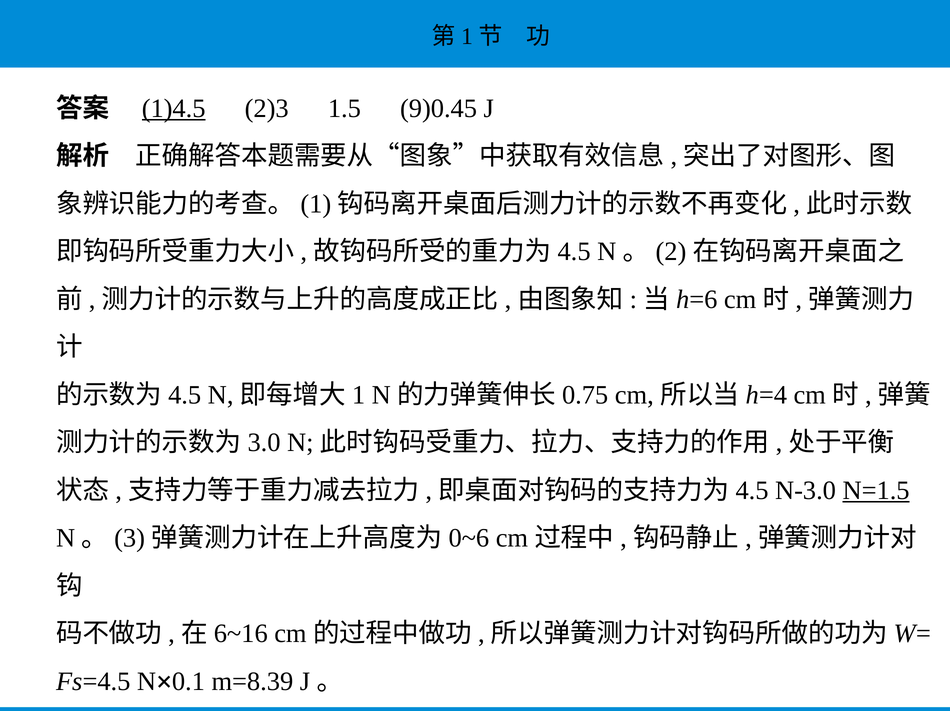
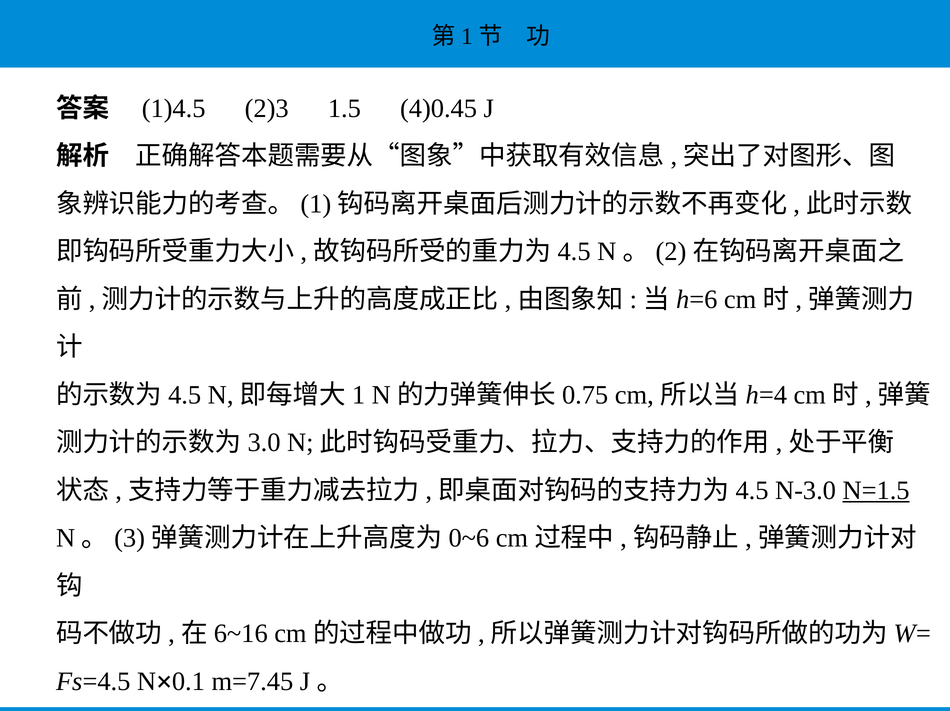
1)4.5 underline: present -> none
9)0.45: 9)0.45 -> 4)0.45
m=8.39: m=8.39 -> m=7.45
